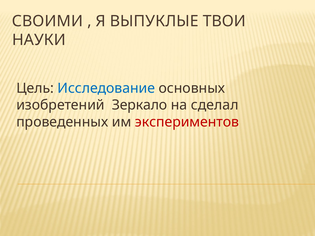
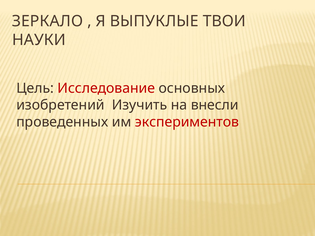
СВОИМИ: СВОИМИ -> ЗЕРКАЛО
Исследование colour: blue -> red
Зеркало: Зеркало -> Изучить
сделал: сделал -> внесли
